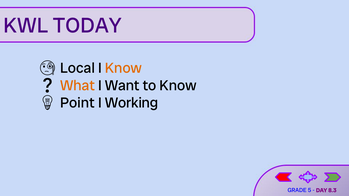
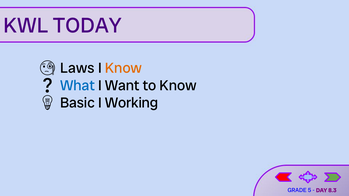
Local: Local -> Laws
What colour: orange -> blue
Point: Point -> Basic
